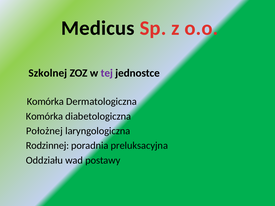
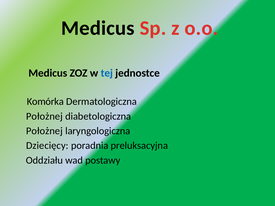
Szkolnej at (48, 73): Szkolnej -> Medicus
tej colour: purple -> blue
Komórka at (44, 116): Komórka -> Położnej
Rodzinnej: Rodzinnej -> Dziecięcy
